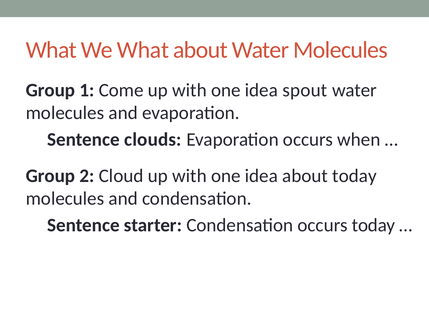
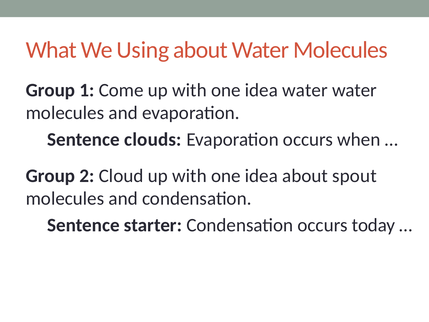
We What: What -> Using
idea spout: spout -> water
about today: today -> spout
